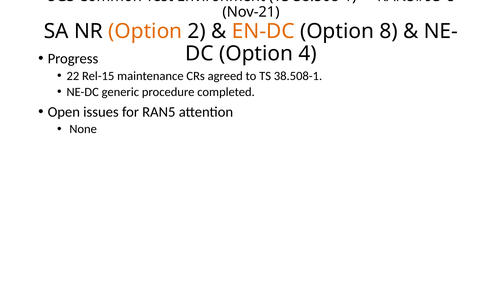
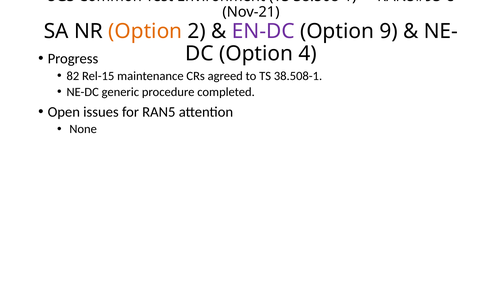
EN-DC colour: orange -> purple
8: 8 -> 9
22: 22 -> 82
